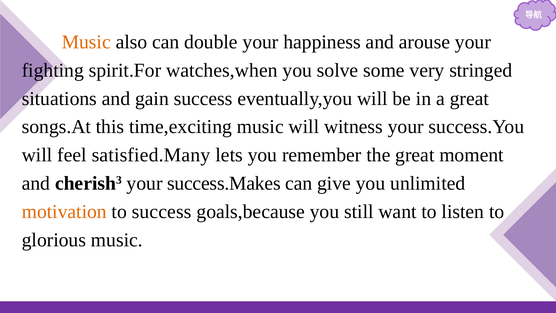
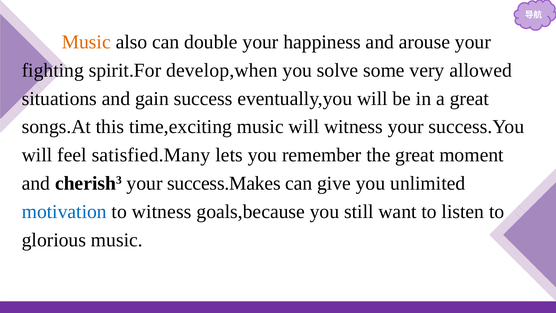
watches,when: watches,when -> develop,when
stringed: stringed -> allowed
motivation colour: orange -> blue
to success: success -> witness
